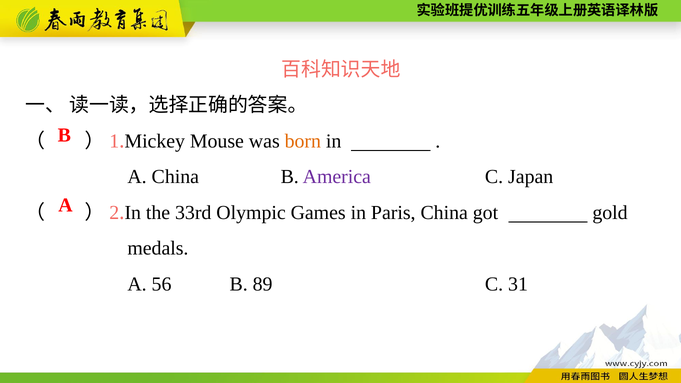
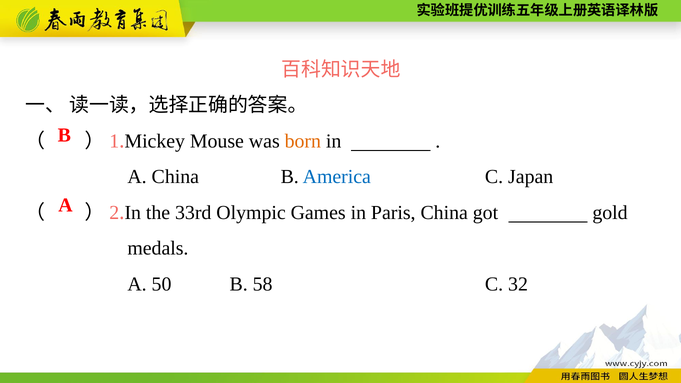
America colour: purple -> blue
56: 56 -> 50
89: 89 -> 58
31: 31 -> 32
